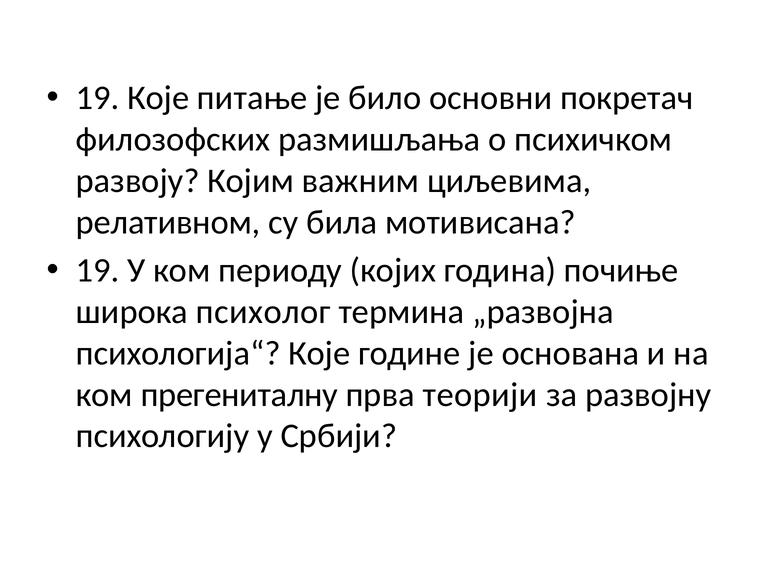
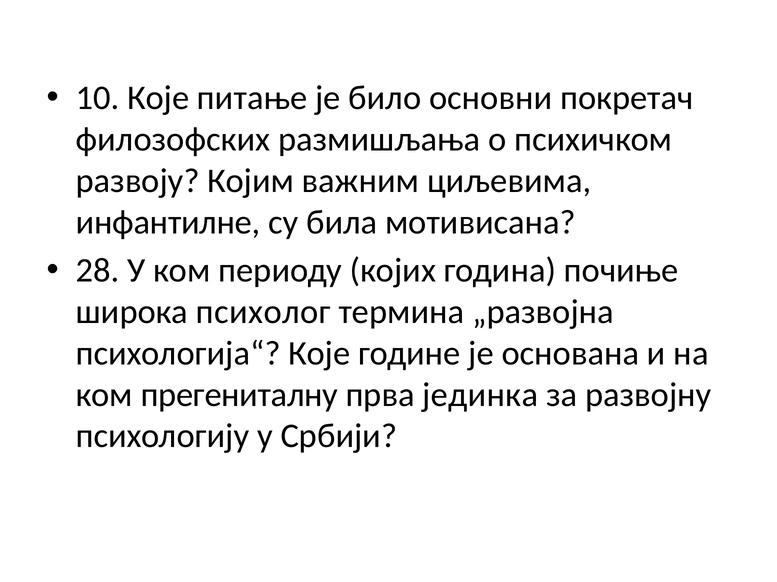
19 at (98, 98): 19 -> 10
релативном: релативном -> инфантилне
19 at (98, 271): 19 -> 28
теорији: теорији -> јединка
